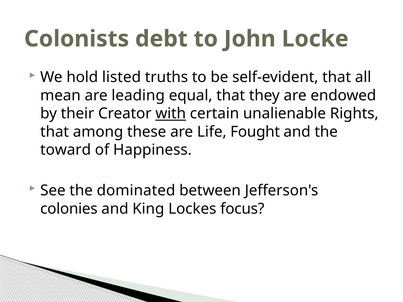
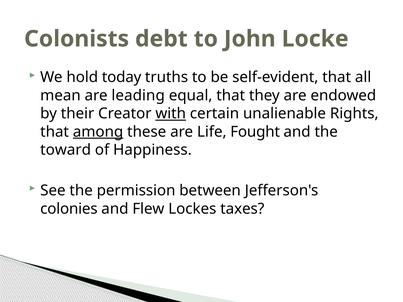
listed: listed -> today
among underline: none -> present
dominated: dominated -> permission
King: King -> Flew
focus: focus -> taxes
